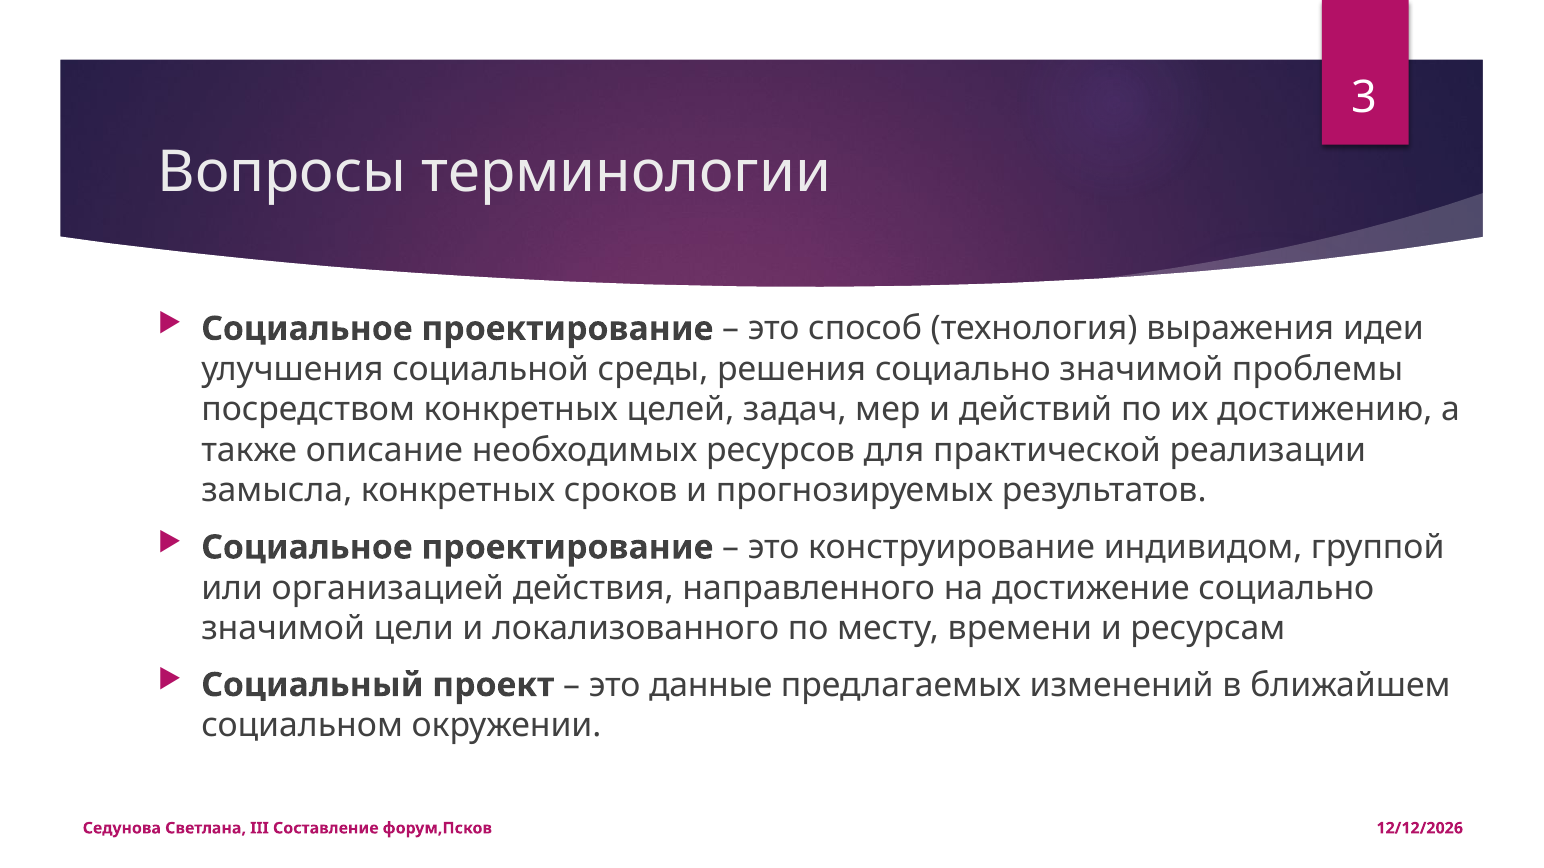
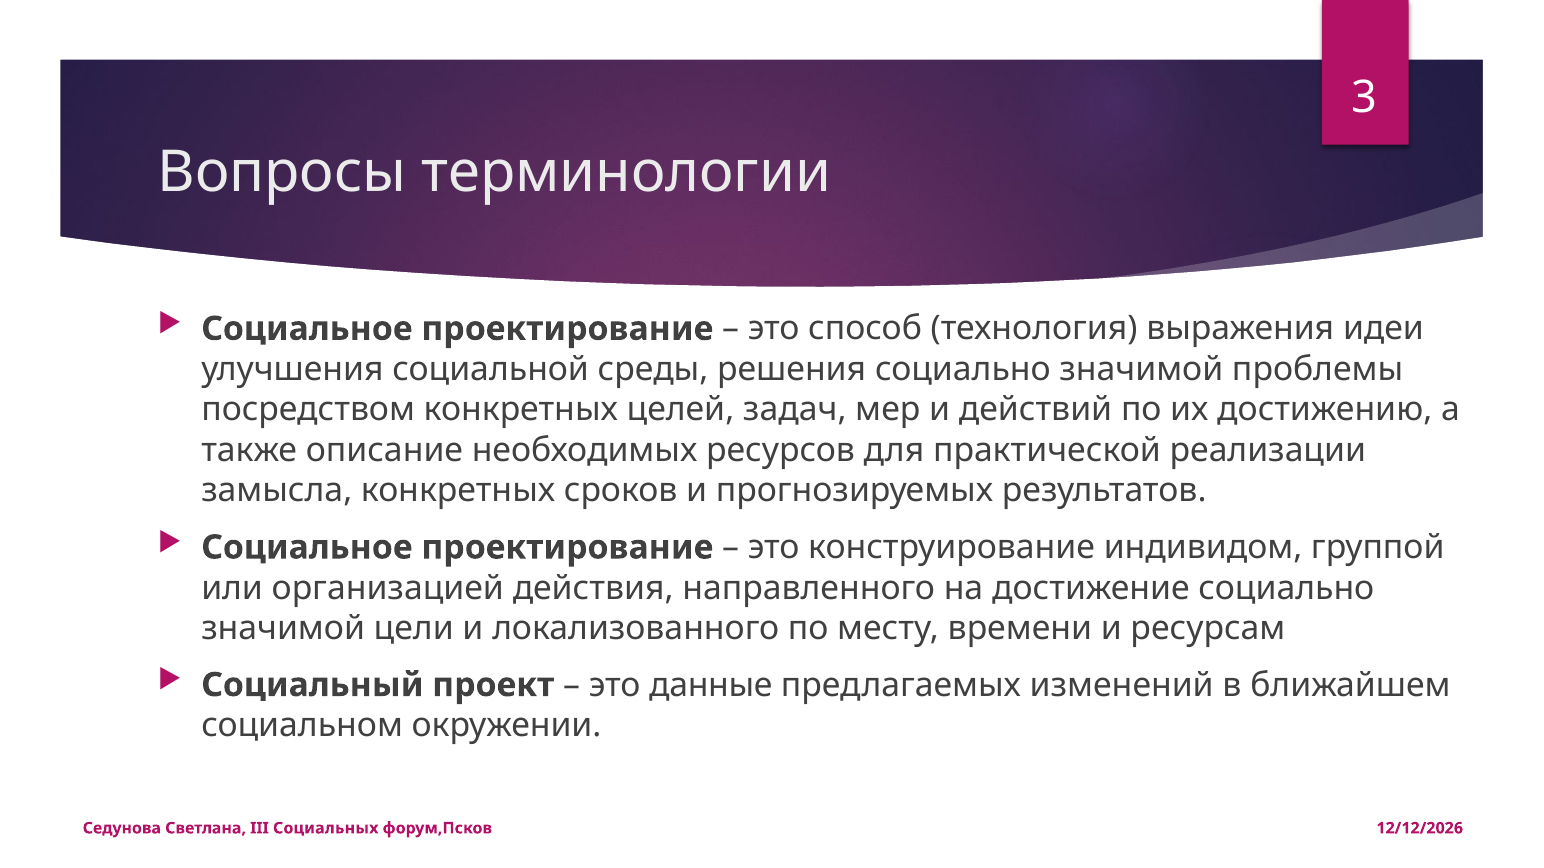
Составление: Составление -> Социальных
